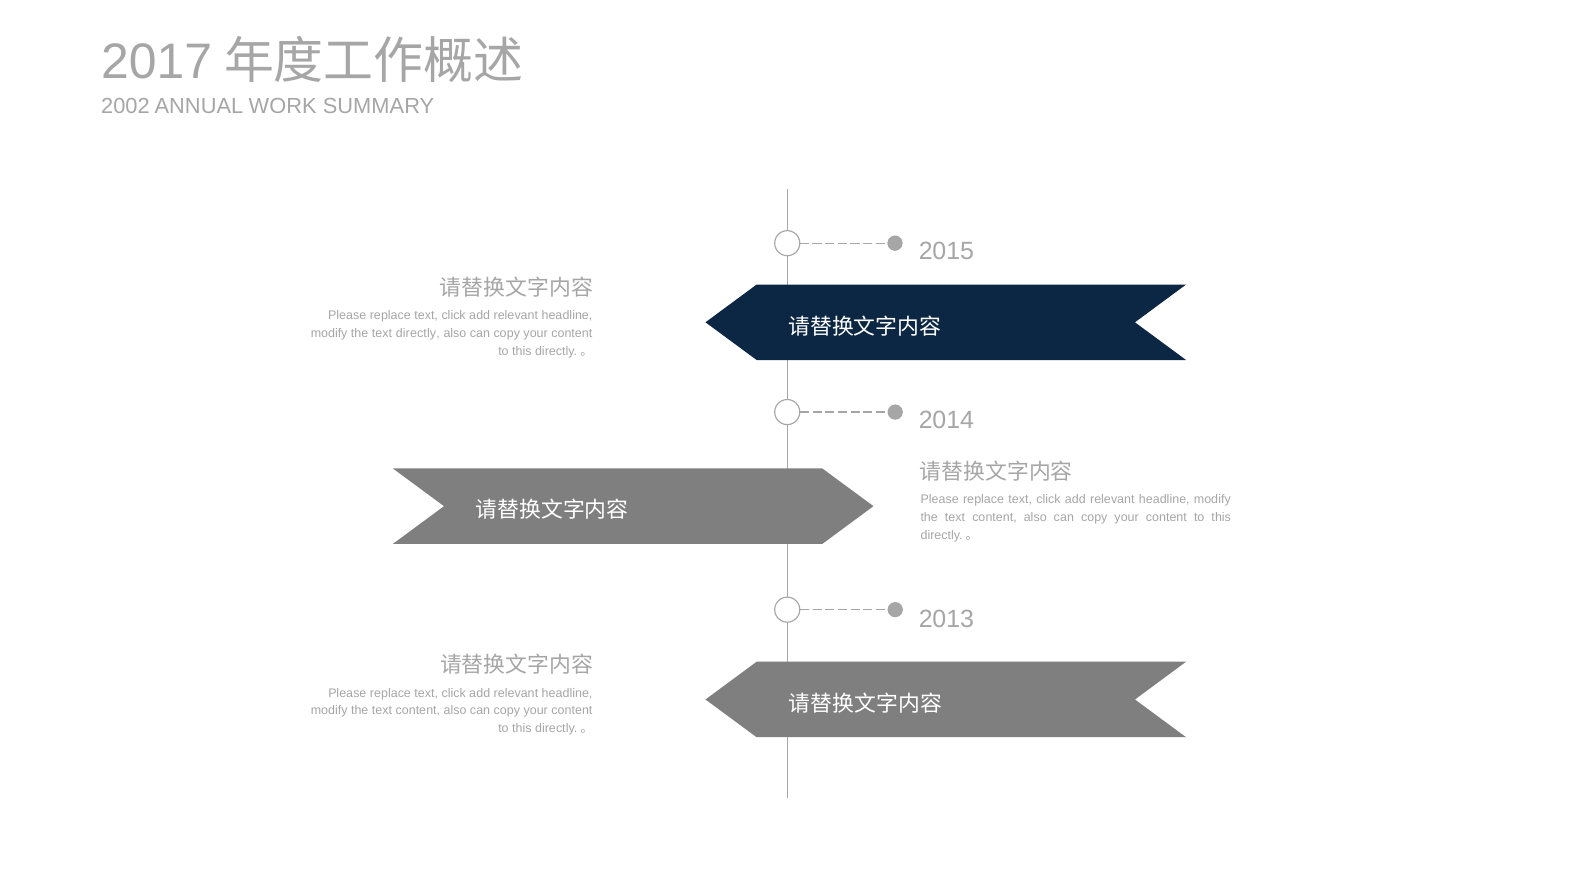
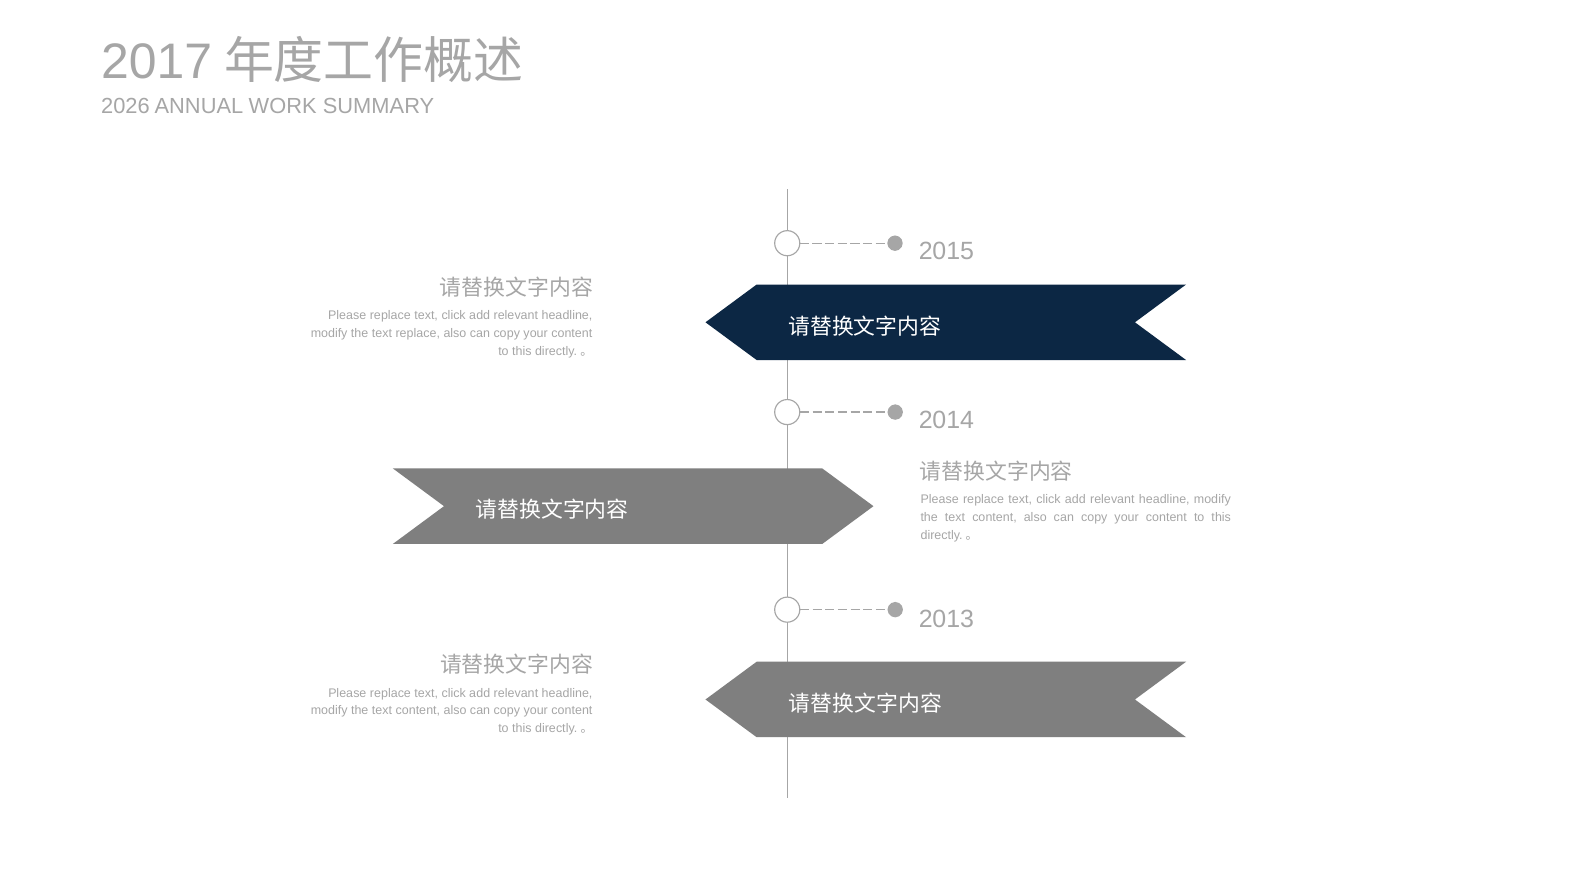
2002: 2002 -> 2026
text directly: directly -> replace
